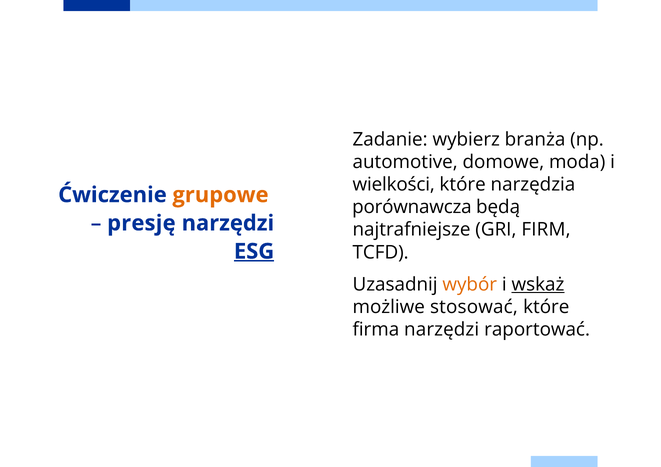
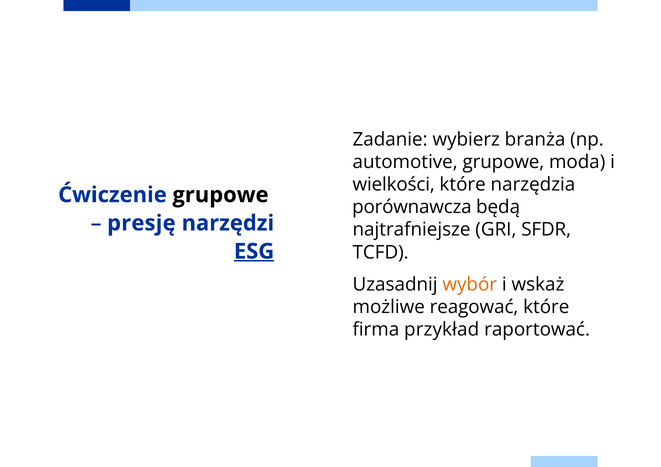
automotive domowe: domowe -> grupowe
grupowe at (220, 195) colour: orange -> black
FIRM: FIRM -> SFDR
wskaż underline: present -> none
stosować: stosować -> reagować
firma narzędzi: narzędzi -> przykład
